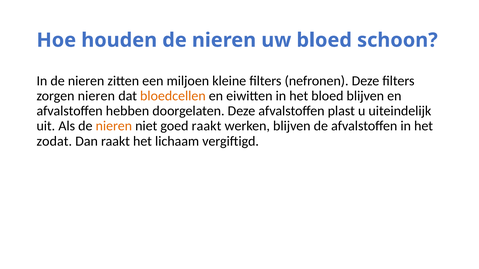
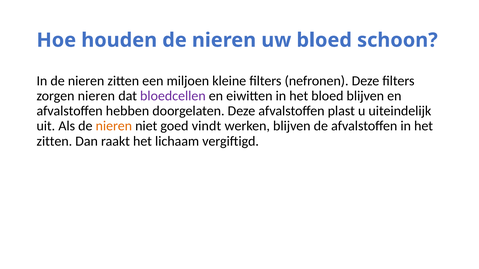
bloedcellen colour: orange -> purple
goed raakt: raakt -> vindt
zodat at (54, 141): zodat -> zitten
